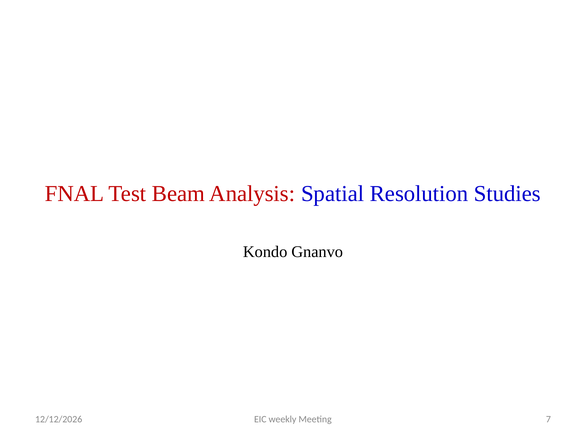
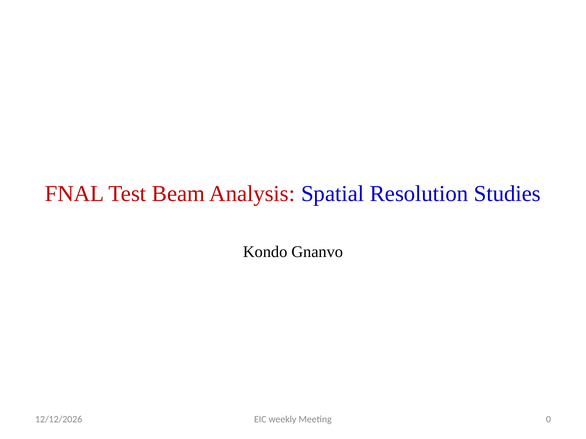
7: 7 -> 0
